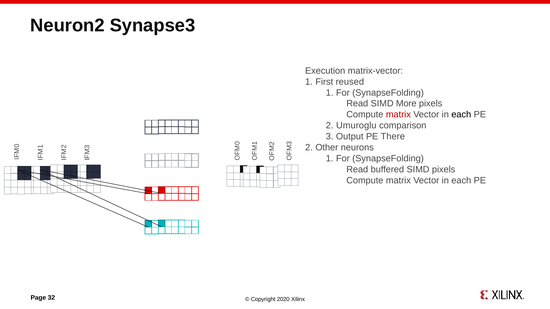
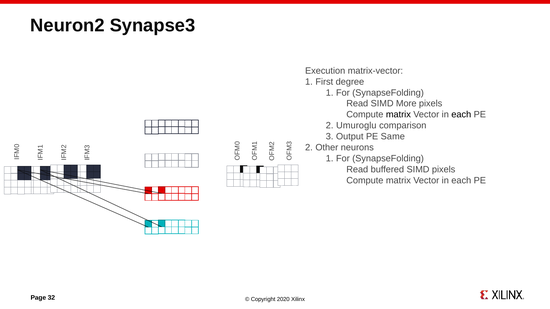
reused: reused -> degree
matrix at (398, 115) colour: red -> black
There: There -> Same
